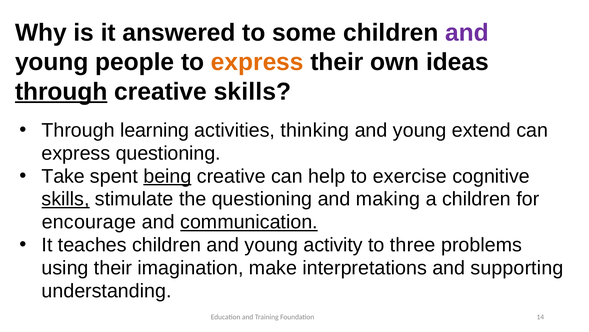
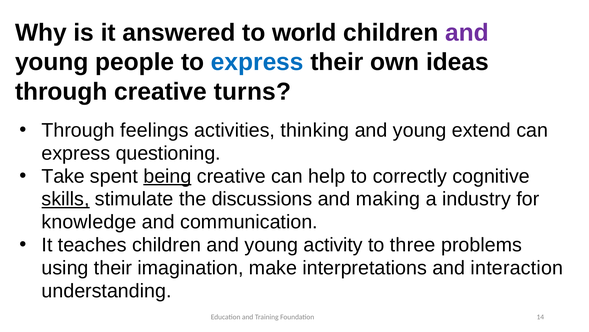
some: some -> world
express at (257, 62) colour: orange -> blue
through at (61, 91) underline: present -> none
creative skills: skills -> turns
learning: learning -> feelings
exercise: exercise -> correctly
the questioning: questioning -> discussions
a children: children -> industry
encourage: encourage -> knowledge
communication underline: present -> none
supporting: supporting -> interaction
